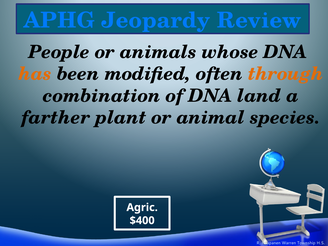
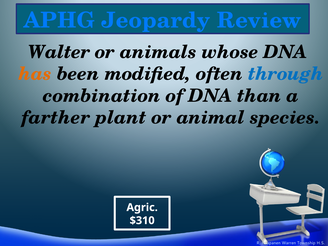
People: People -> Walter
through colour: orange -> blue
land: land -> than
$400: $400 -> $310
